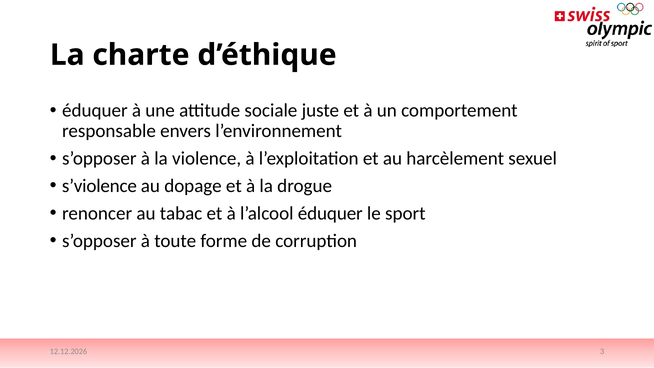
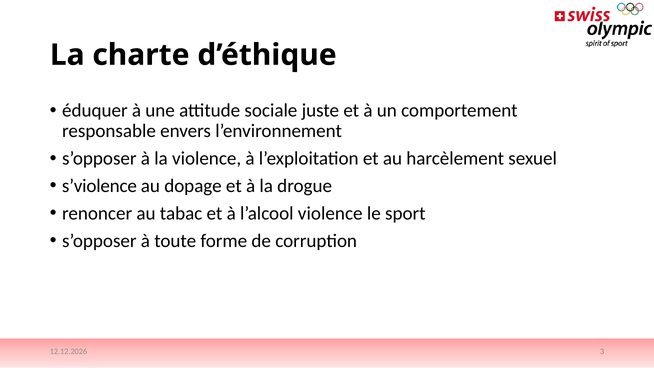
l’alcool éduquer: éduquer -> violence
